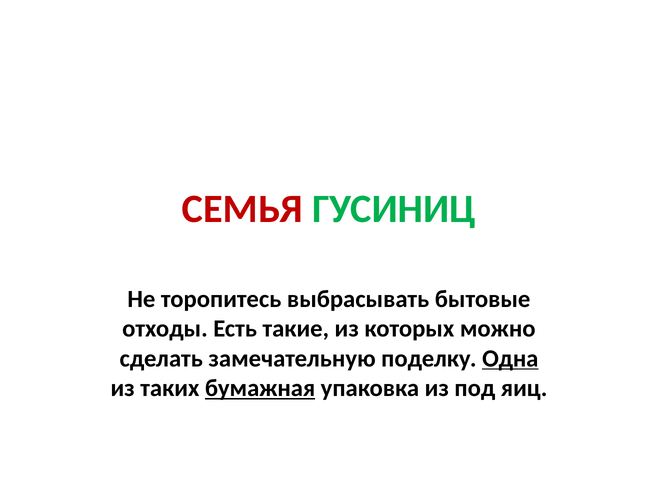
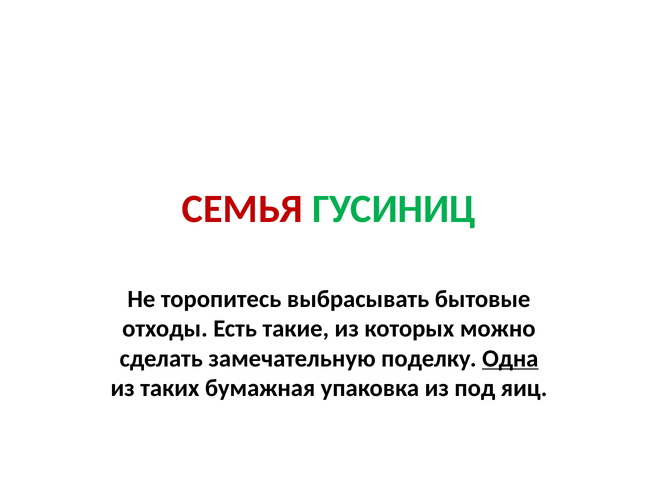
бумажная underline: present -> none
